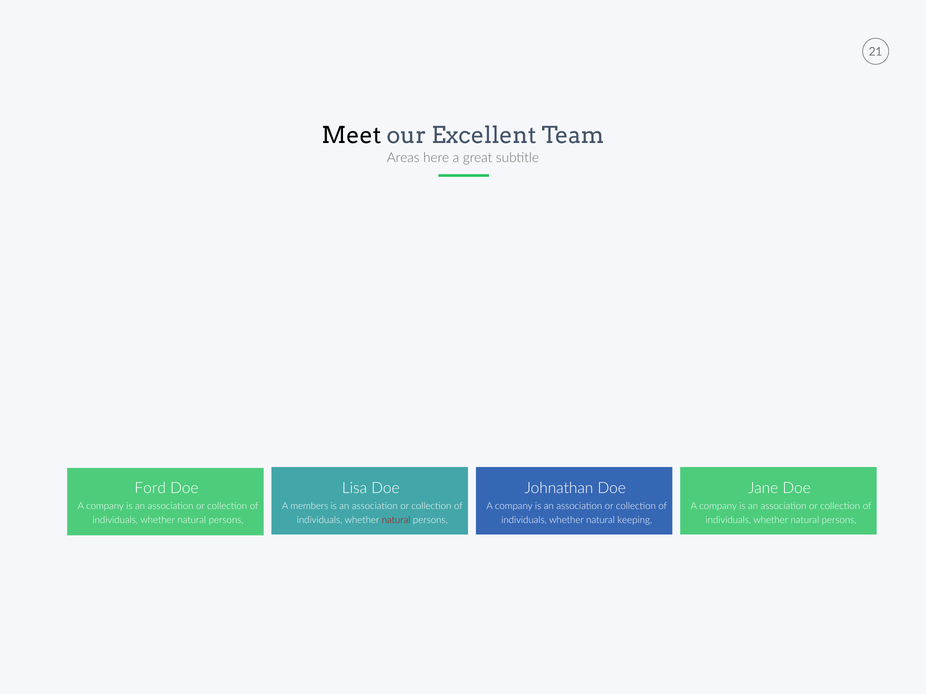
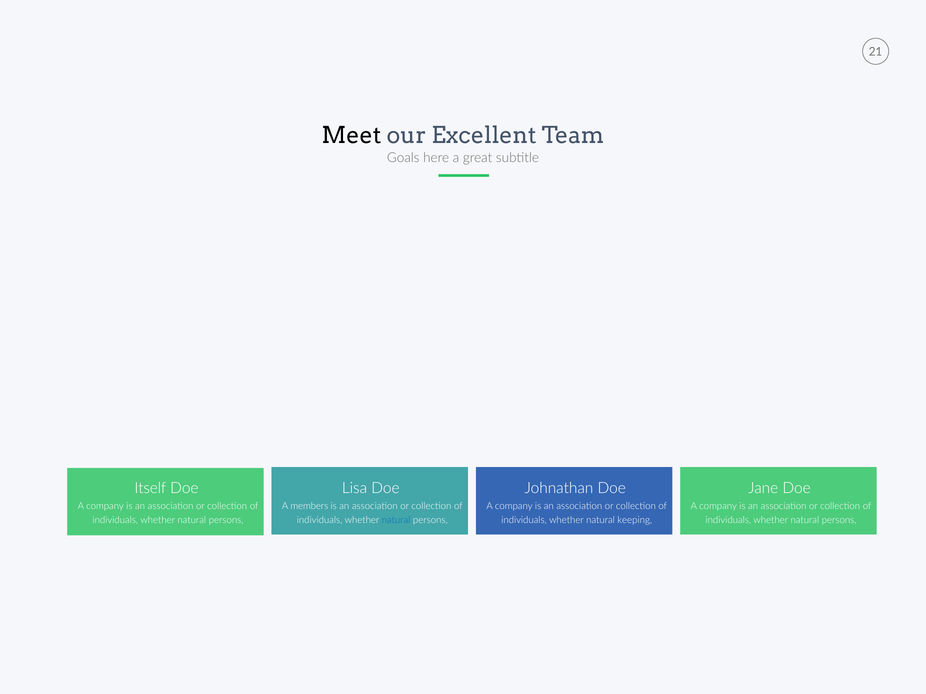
Areas: Areas -> Goals
Ford: Ford -> Itself
natural at (396, 520) colour: red -> blue
